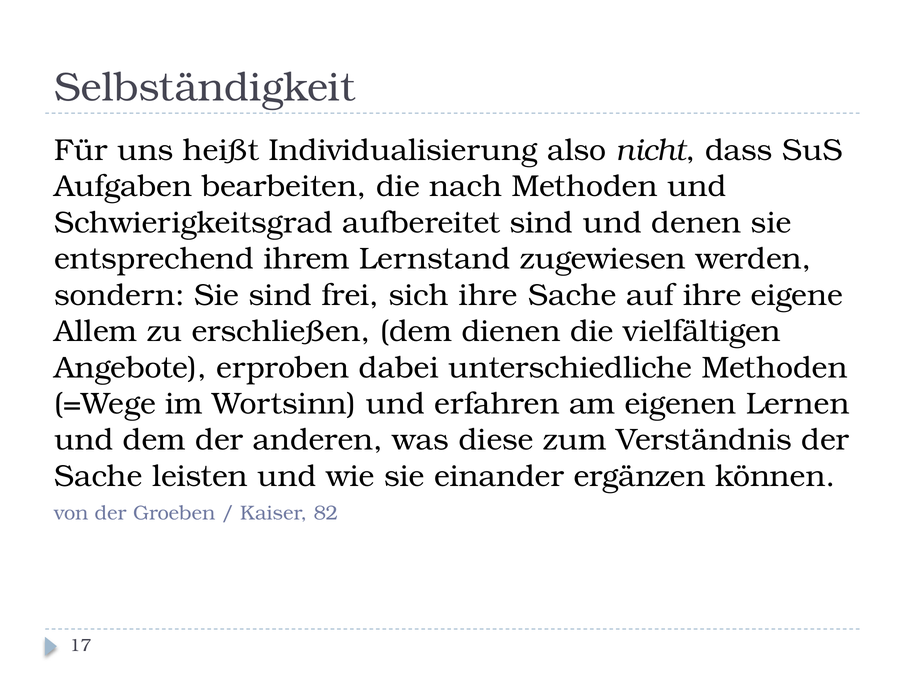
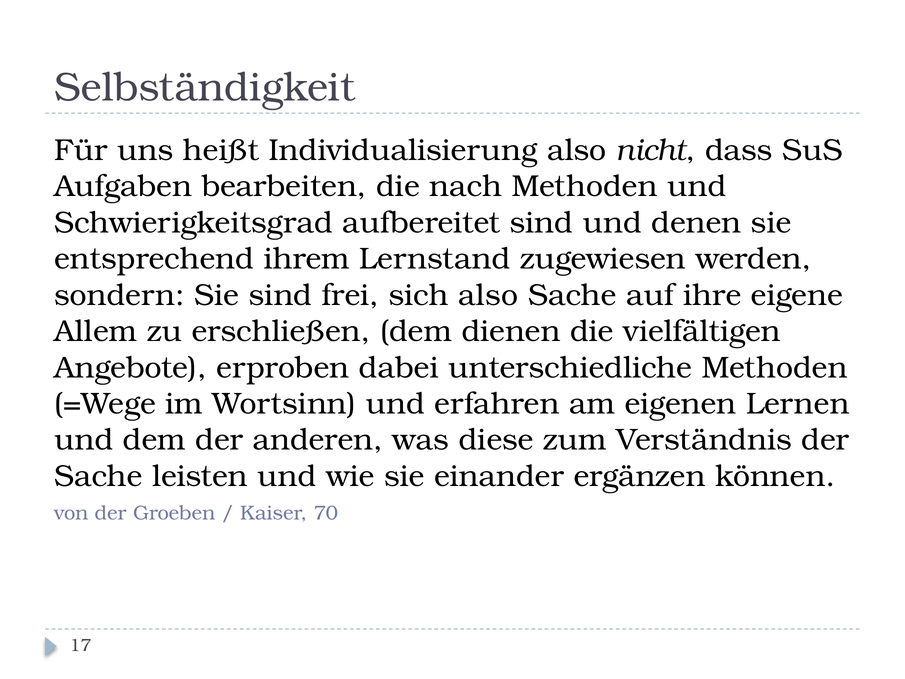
sich ihre: ihre -> also
82: 82 -> 70
